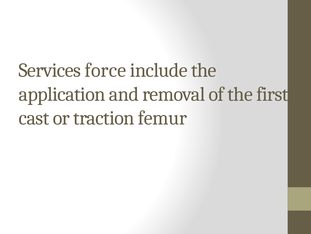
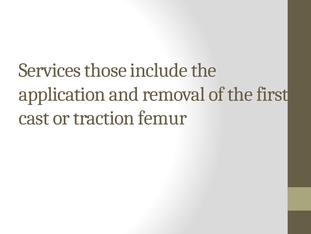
force: force -> those
